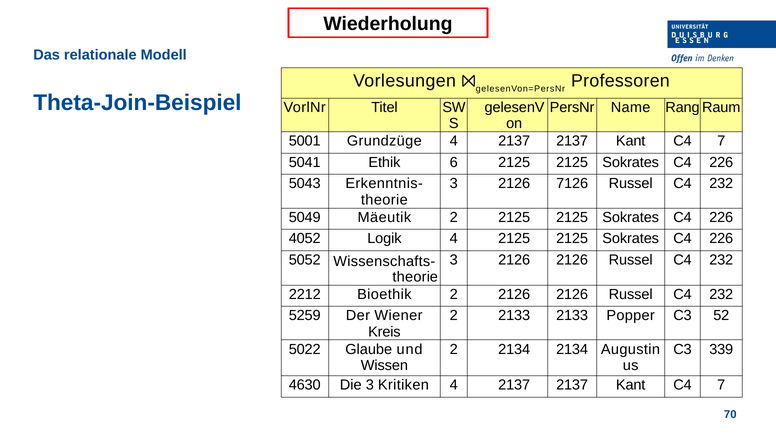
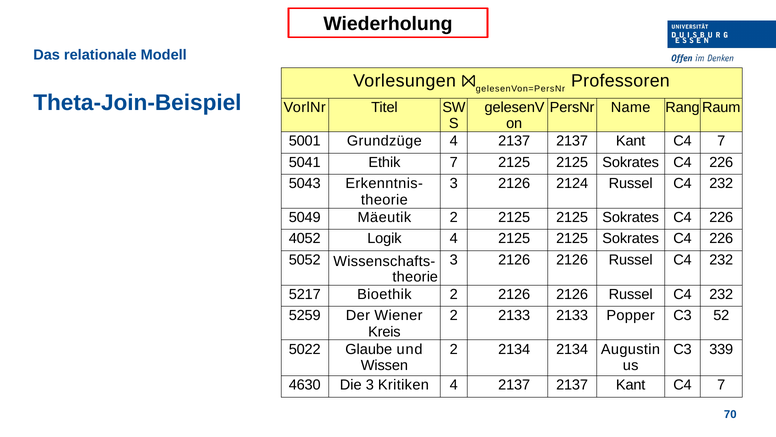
Ethik 6: 6 -> 7
7126: 7126 -> 2124
2212: 2212 -> 5217
